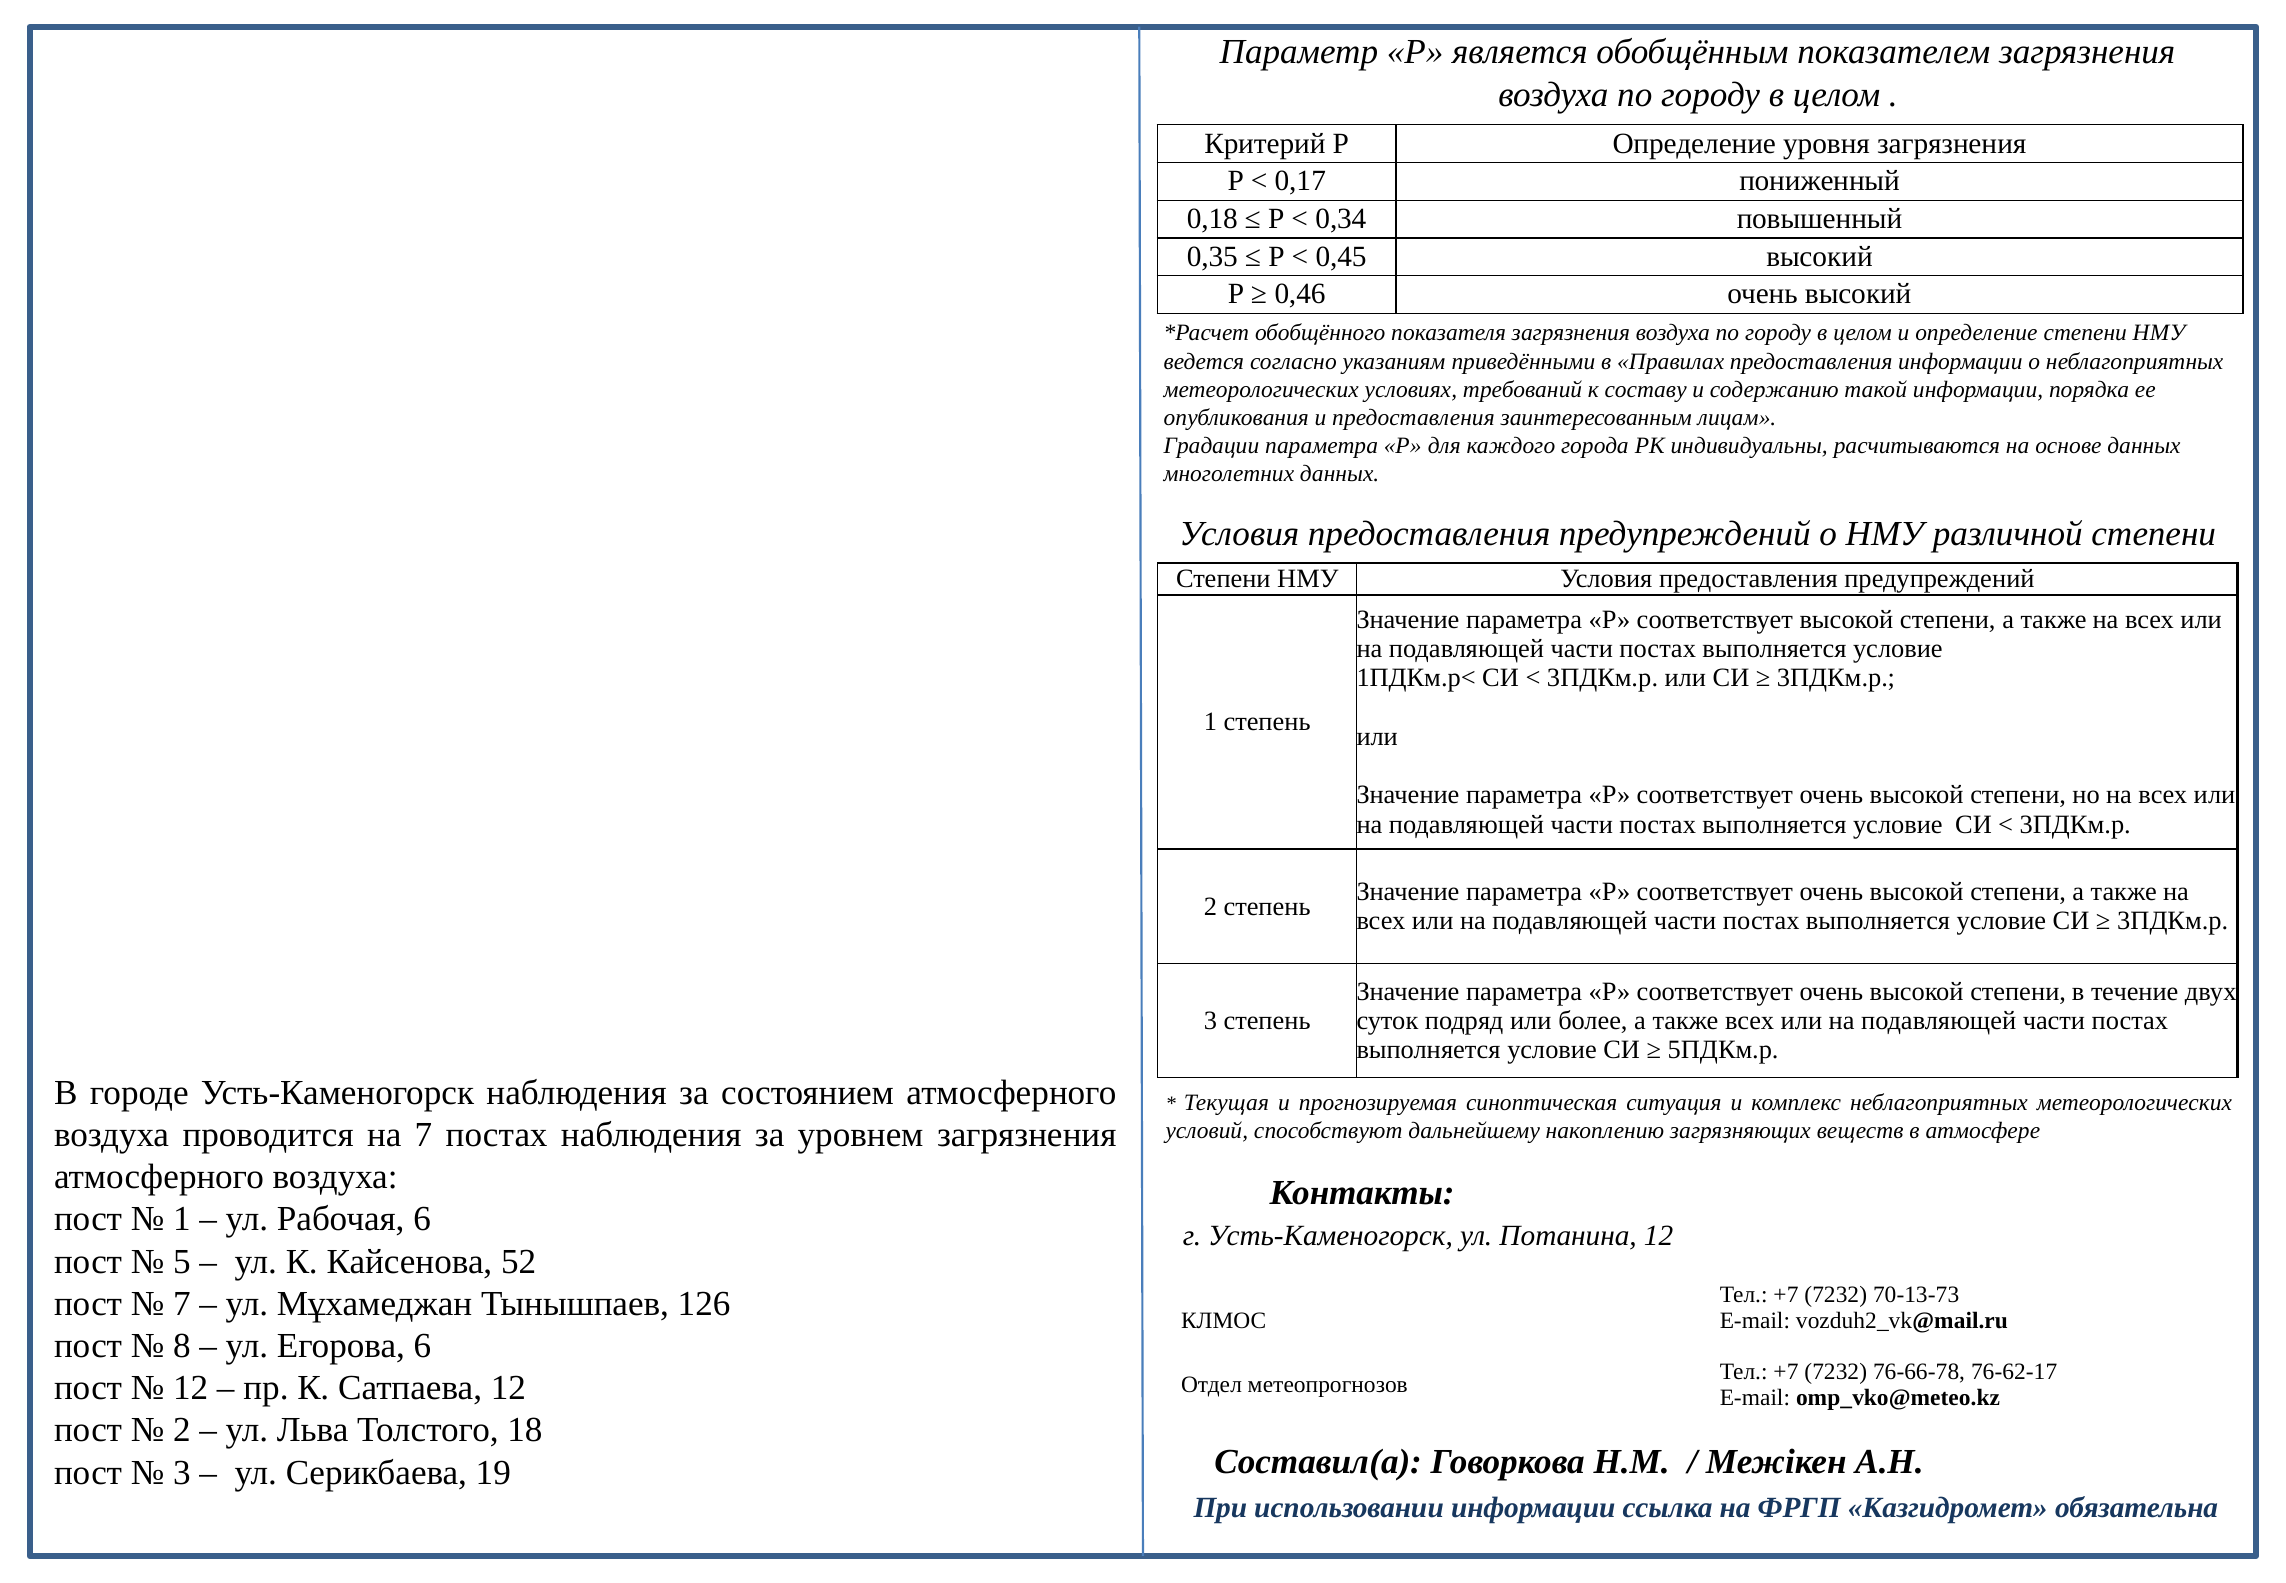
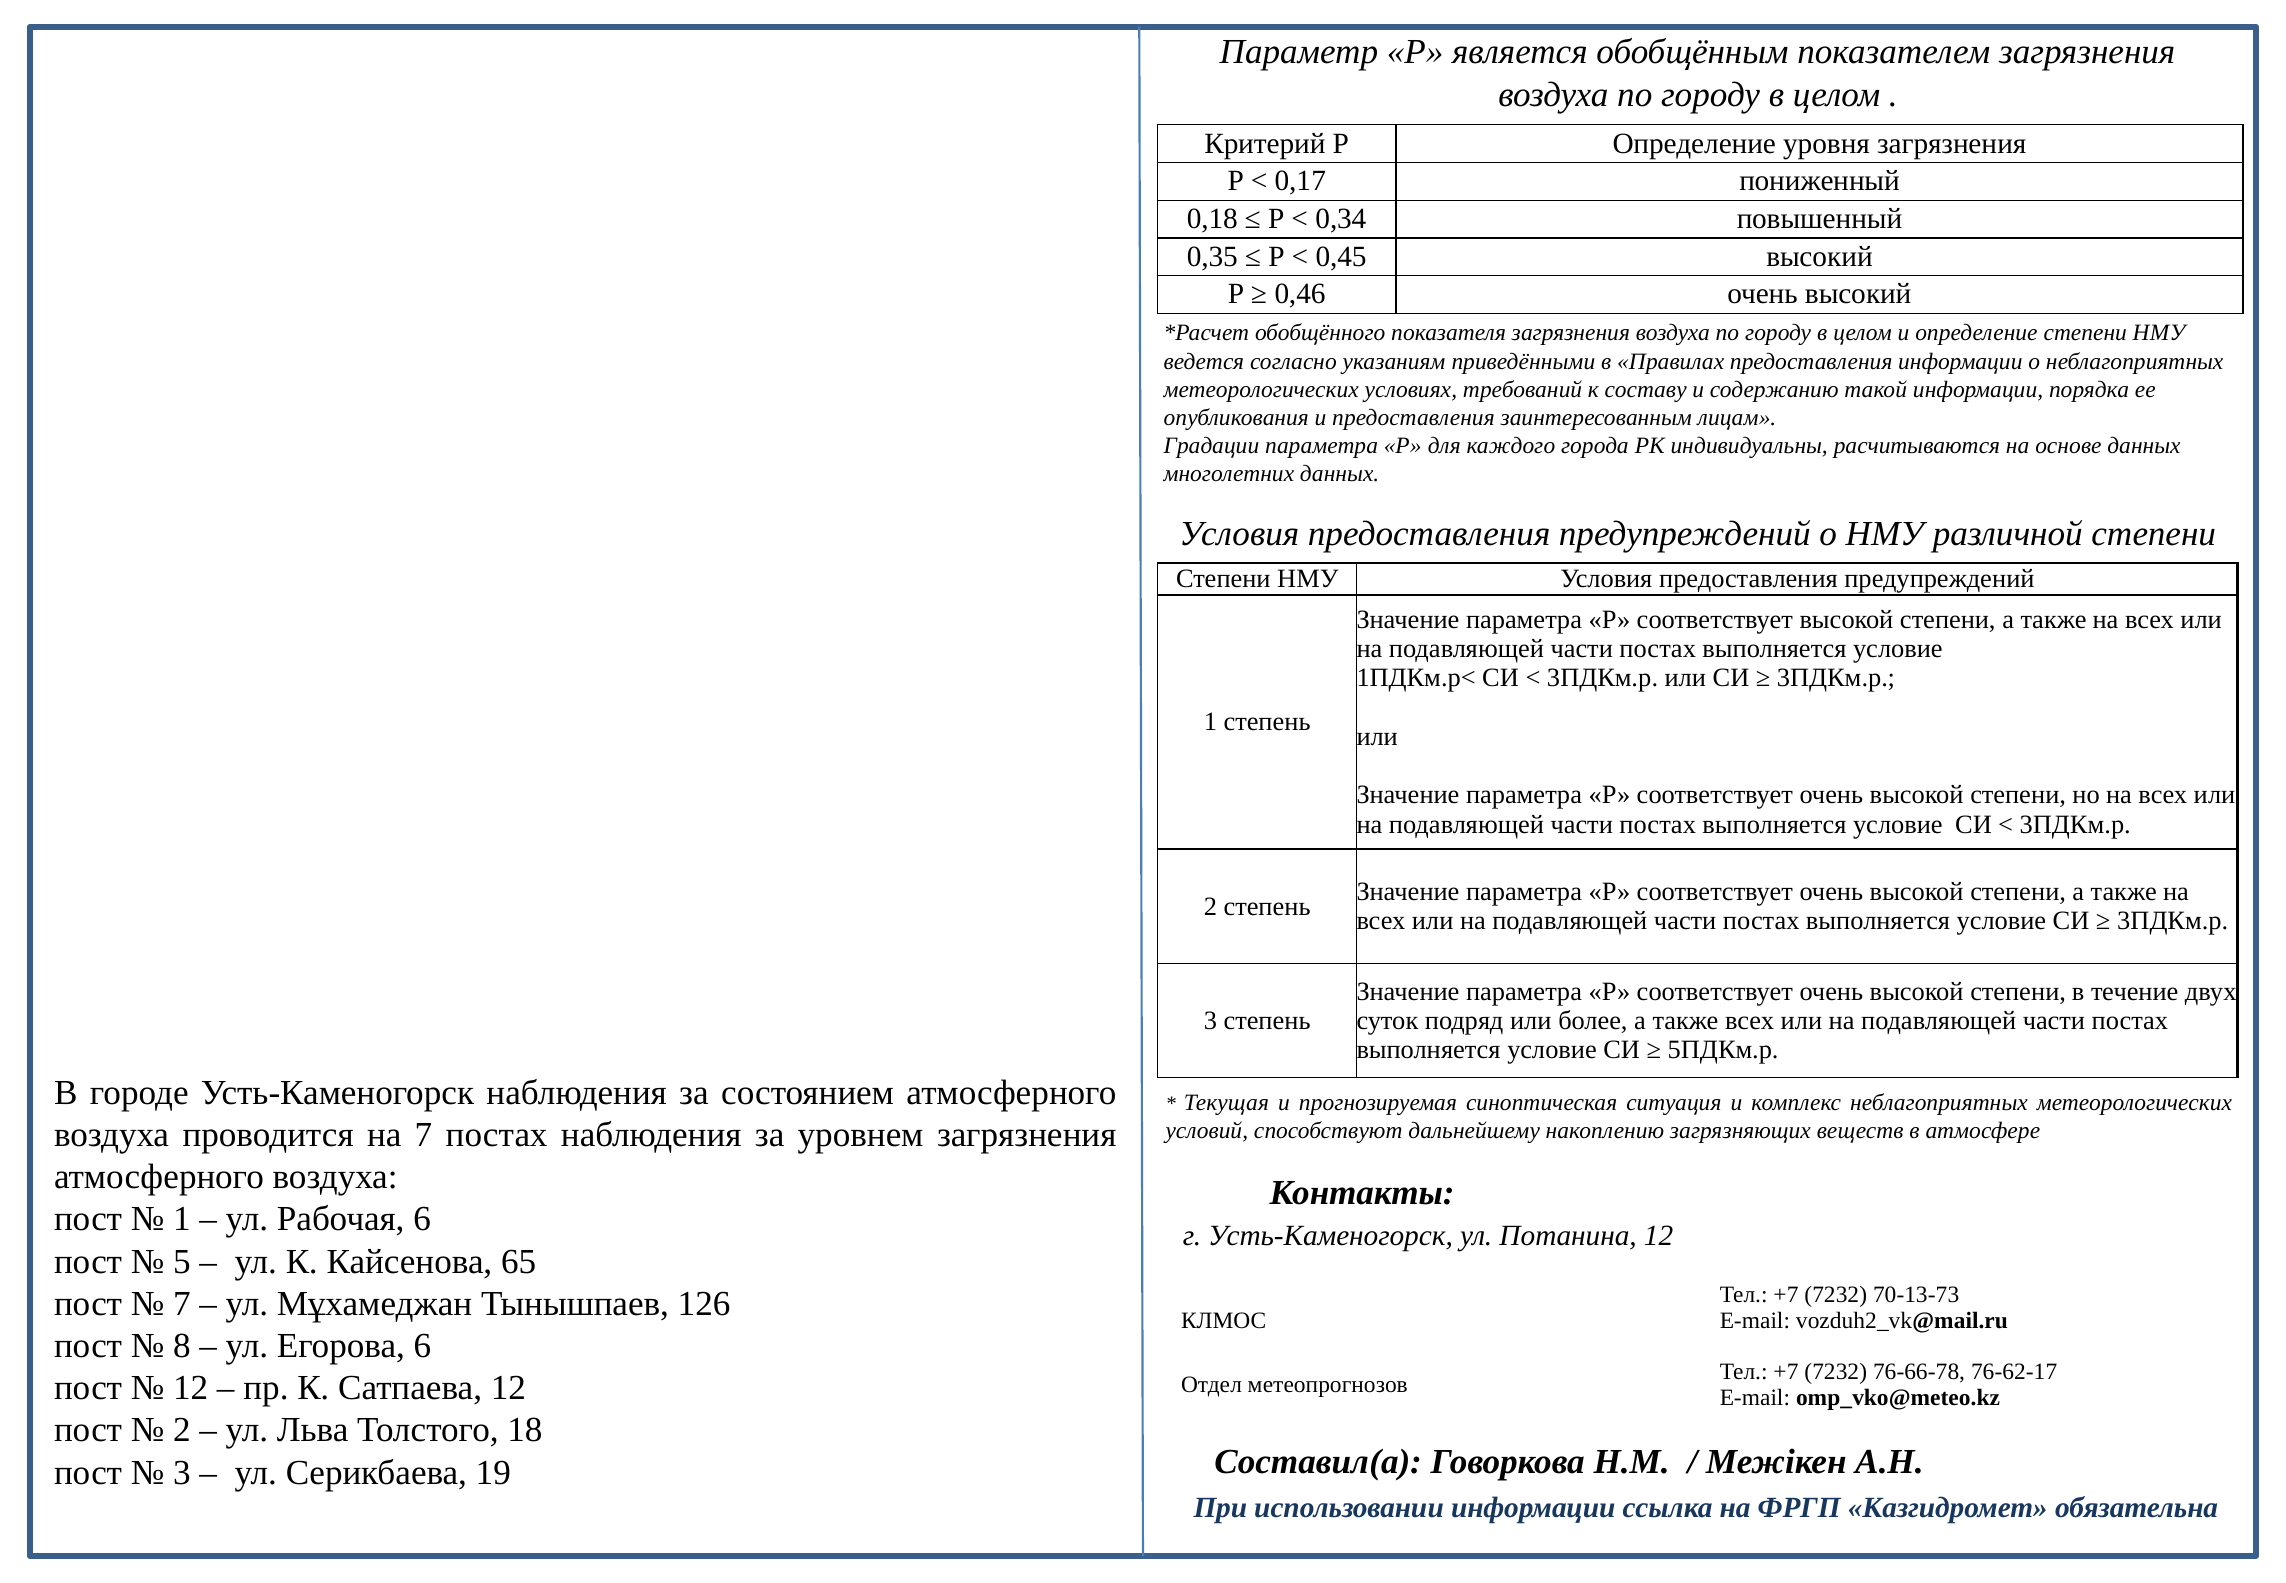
52: 52 -> 65
